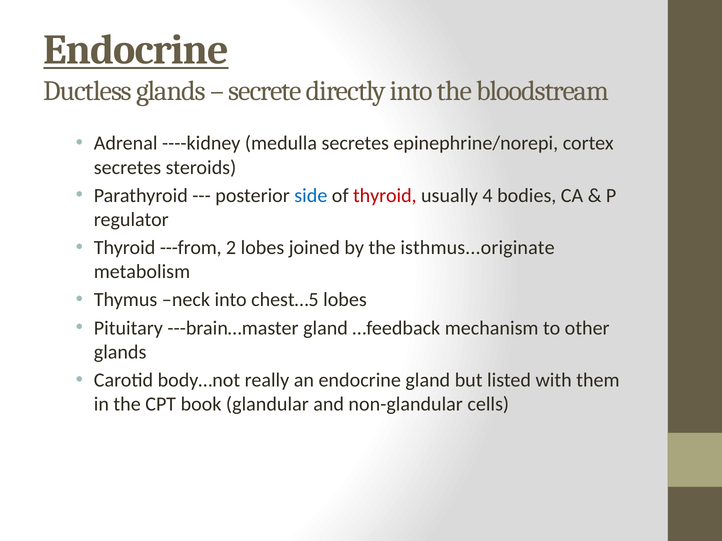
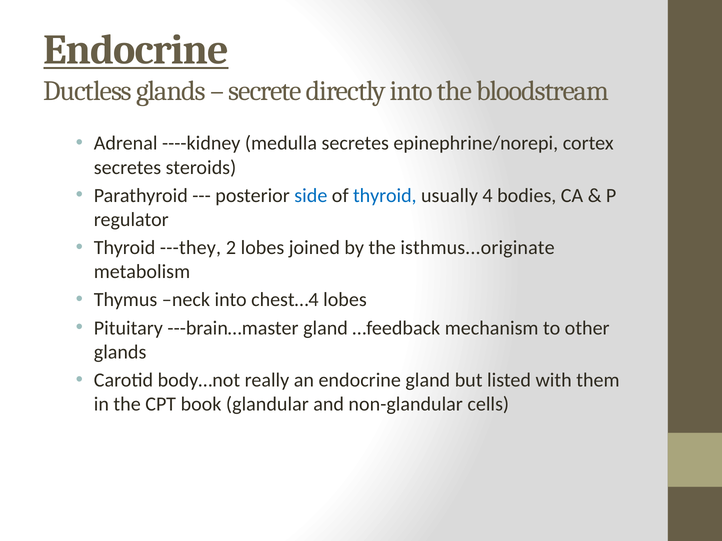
thyroid at (385, 196) colour: red -> blue
---from: ---from -> ---they
chest…5: chest…5 -> chest…4
